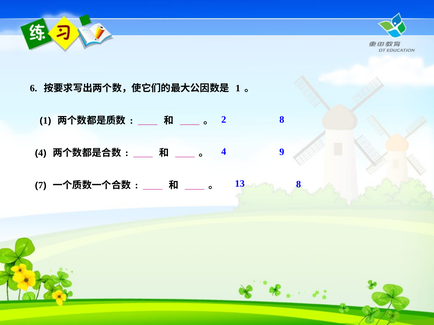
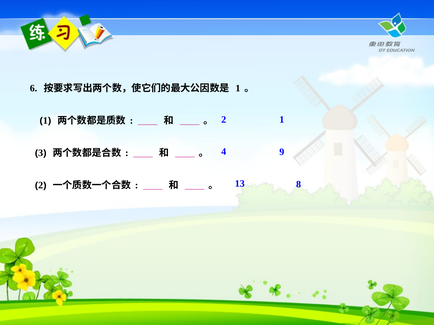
2 8: 8 -> 1
4 at (41, 153): 4 -> 3
7 at (41, 186): 7 -> 2
